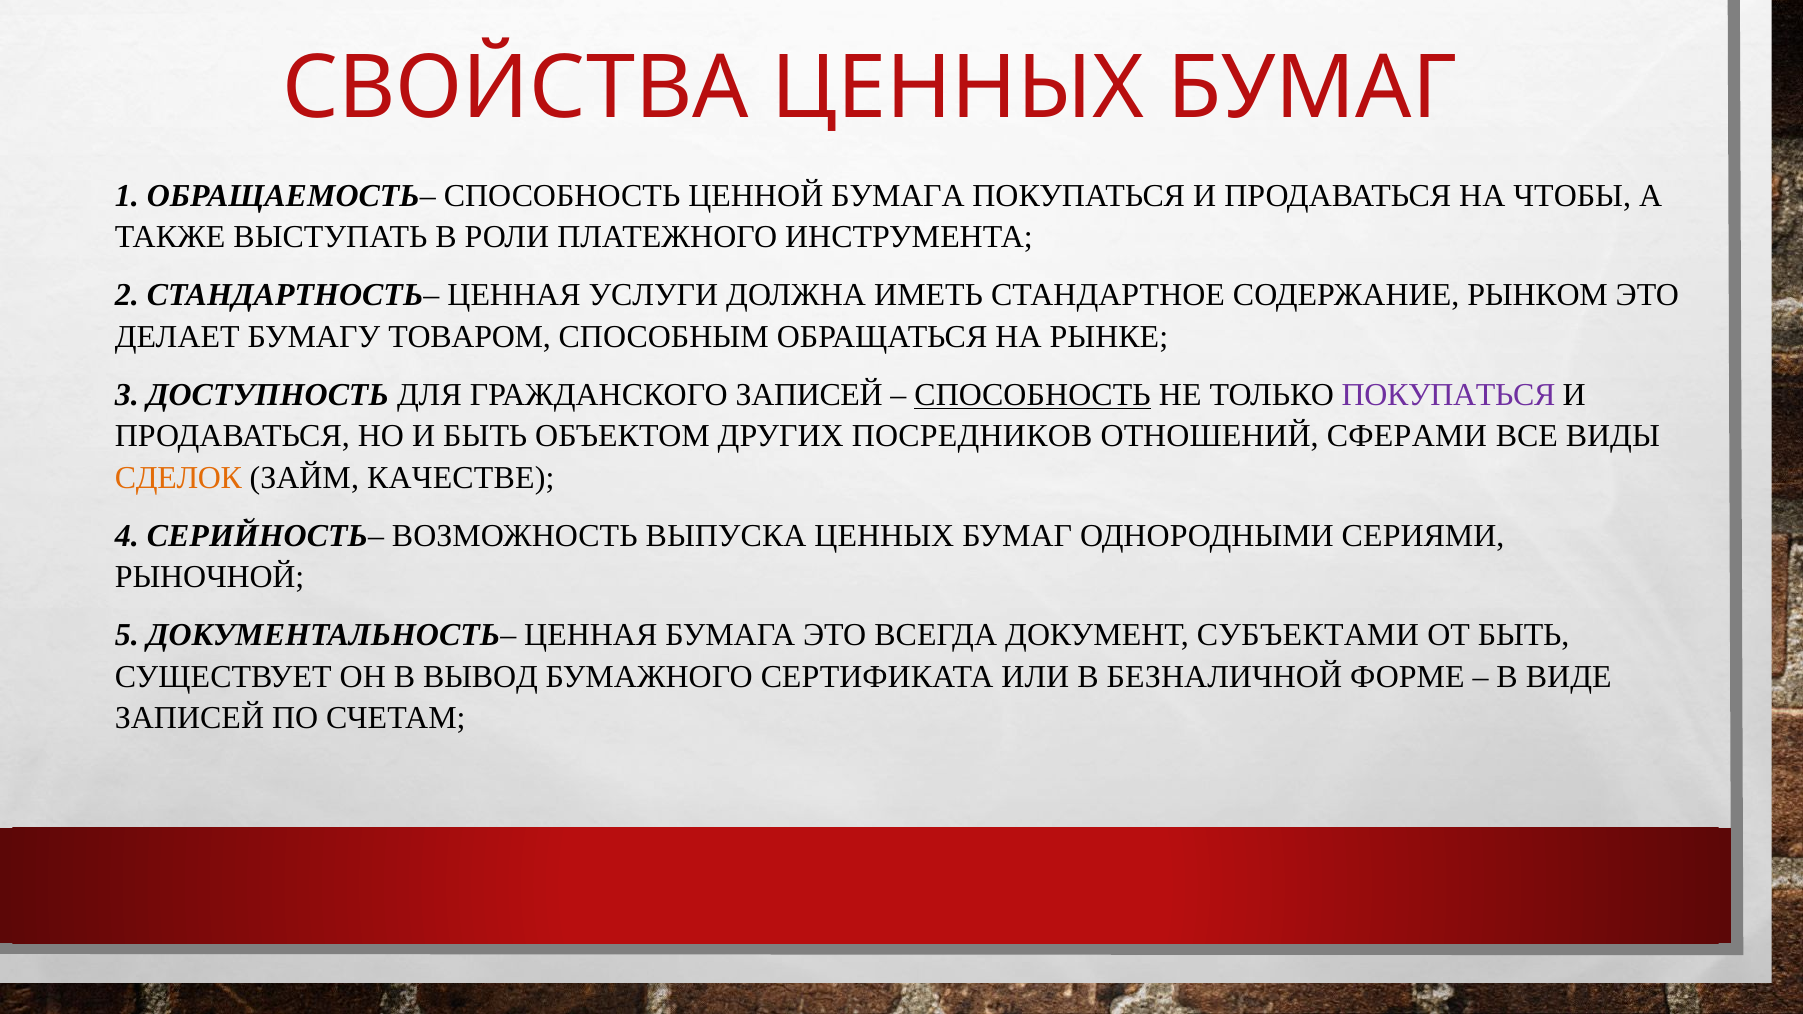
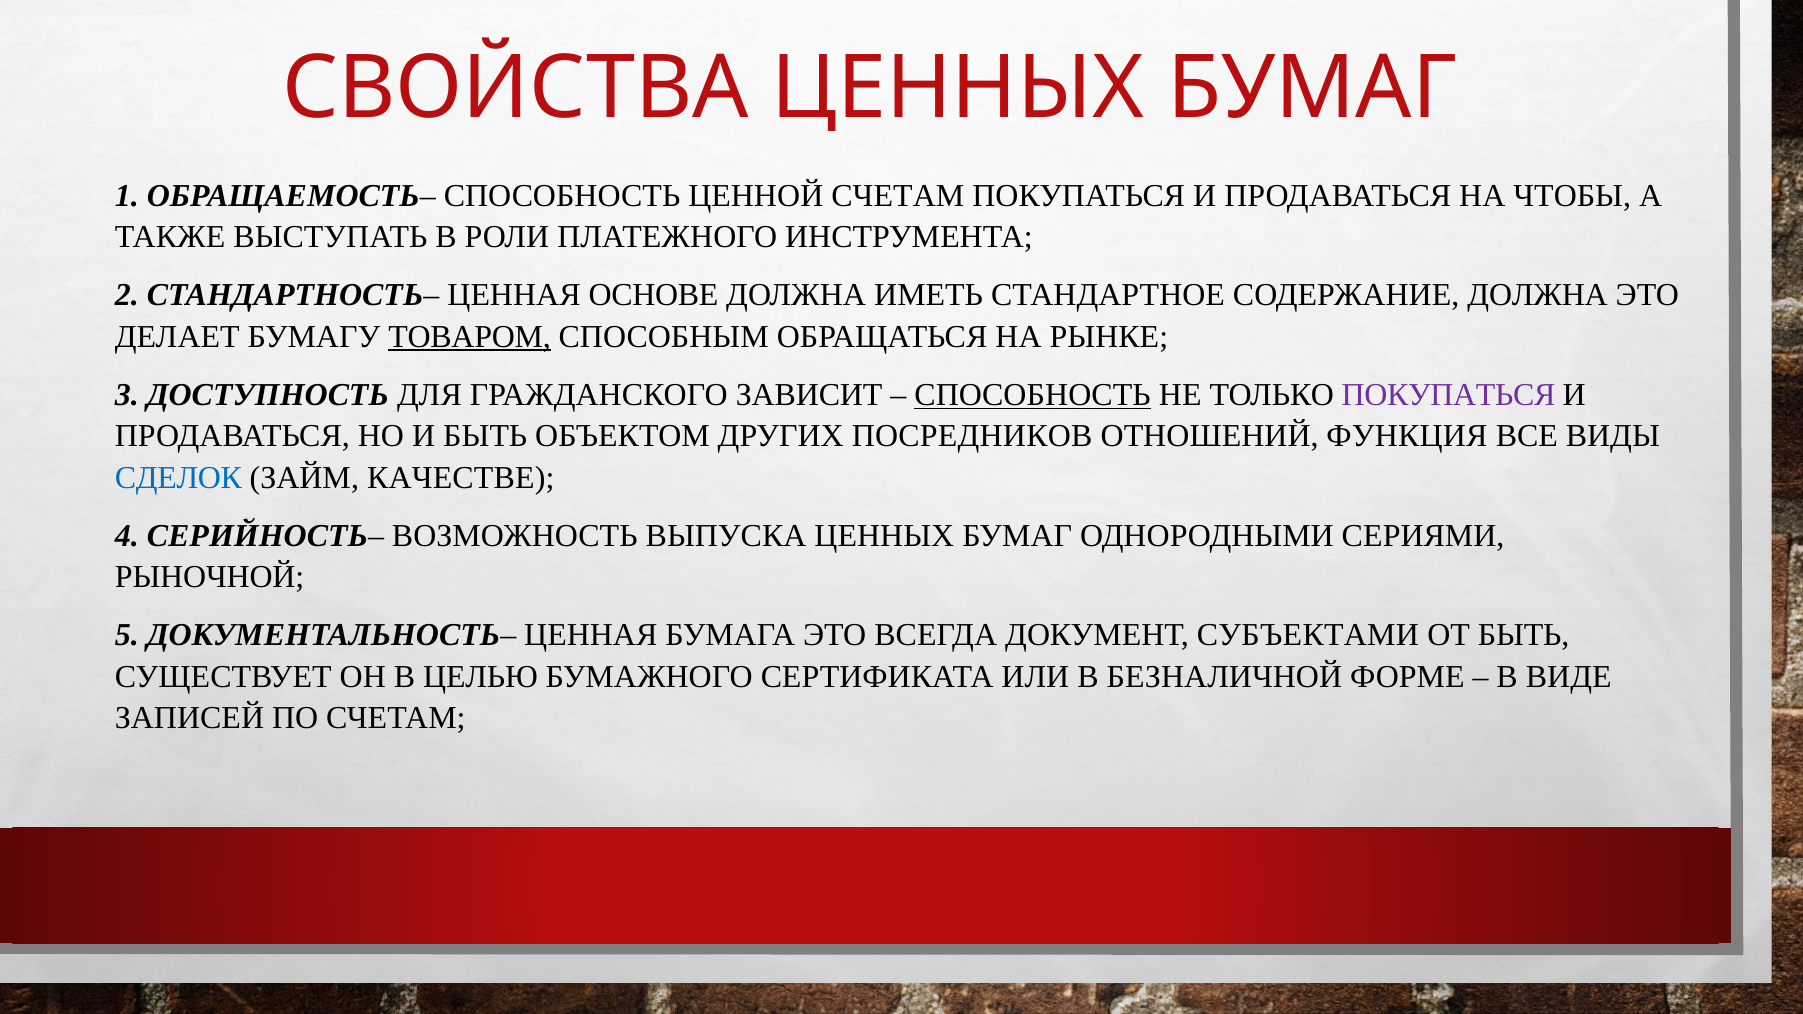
ЦЕННОЙ БУМАГА: БУМАГА -> СЧЕТАМ
УСЛУГИ: УСЛУГИ -> ОСНОВЕ
СОДЕРЖАНИЕ РЫНКОМ: РЫНКОМ -> ДОЛЖНА
ТОВАРОМ underline: none -> present
ГРАЖДАНСКОГО ЗАПИСЕЙ: ЗАПИСЕЙ -> ЗАВИСИТ
СФЕРАМИ: СФЕРАМИ -> ФУНКЦИЯ
СДЕЛОК colour: orange -> blue
ВЫВОД: ВЫВОД -> ЦЕЛЬЮ
